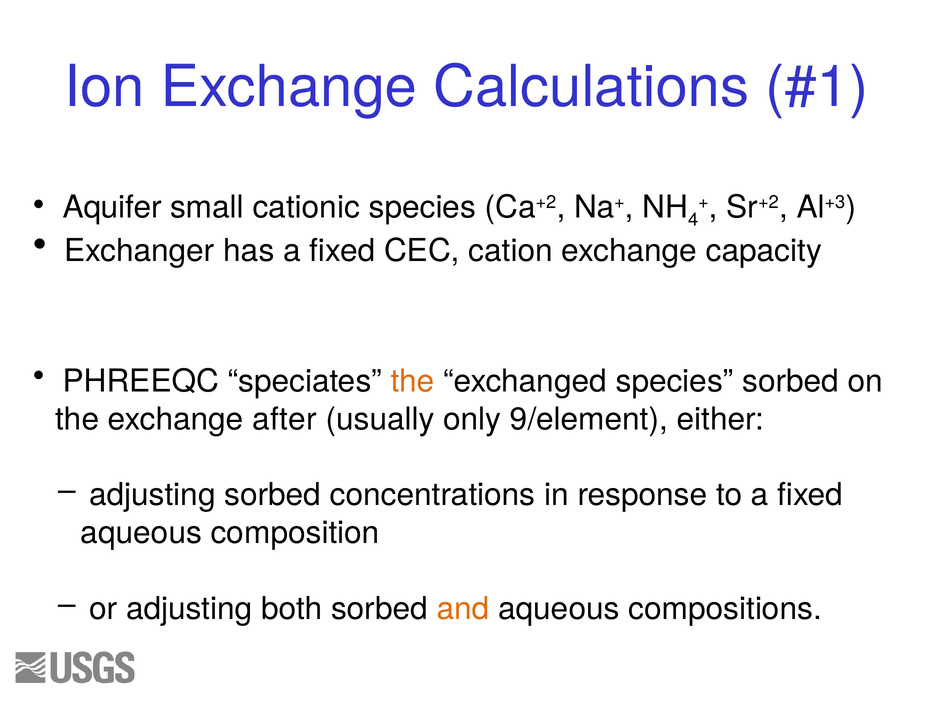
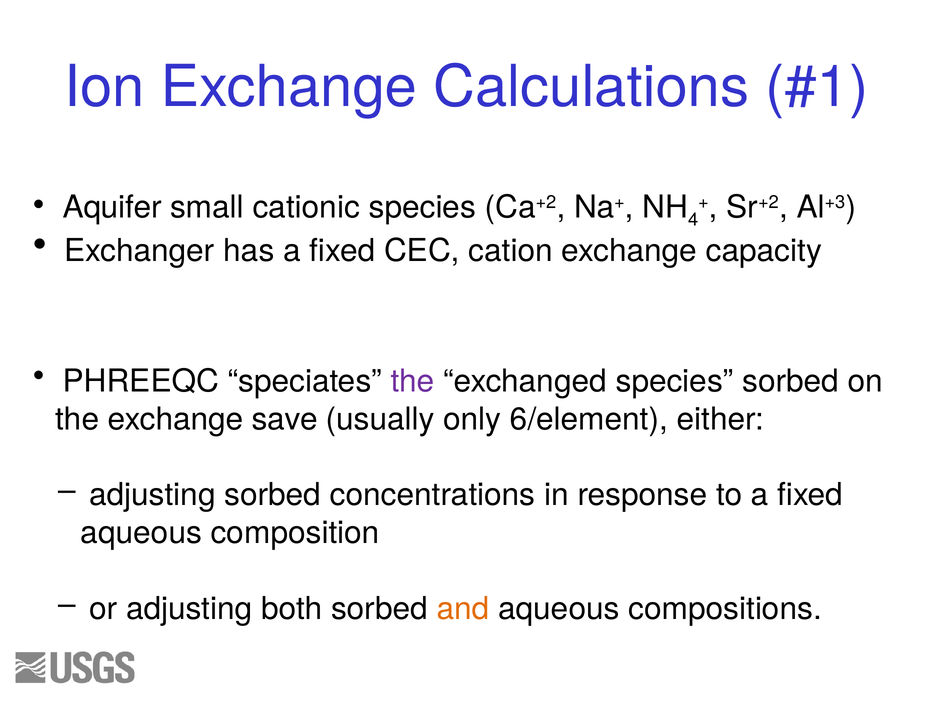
the at (413, 382) colour: orange -> purple
after: after -> save
9/element: 9/element -> 6/element
